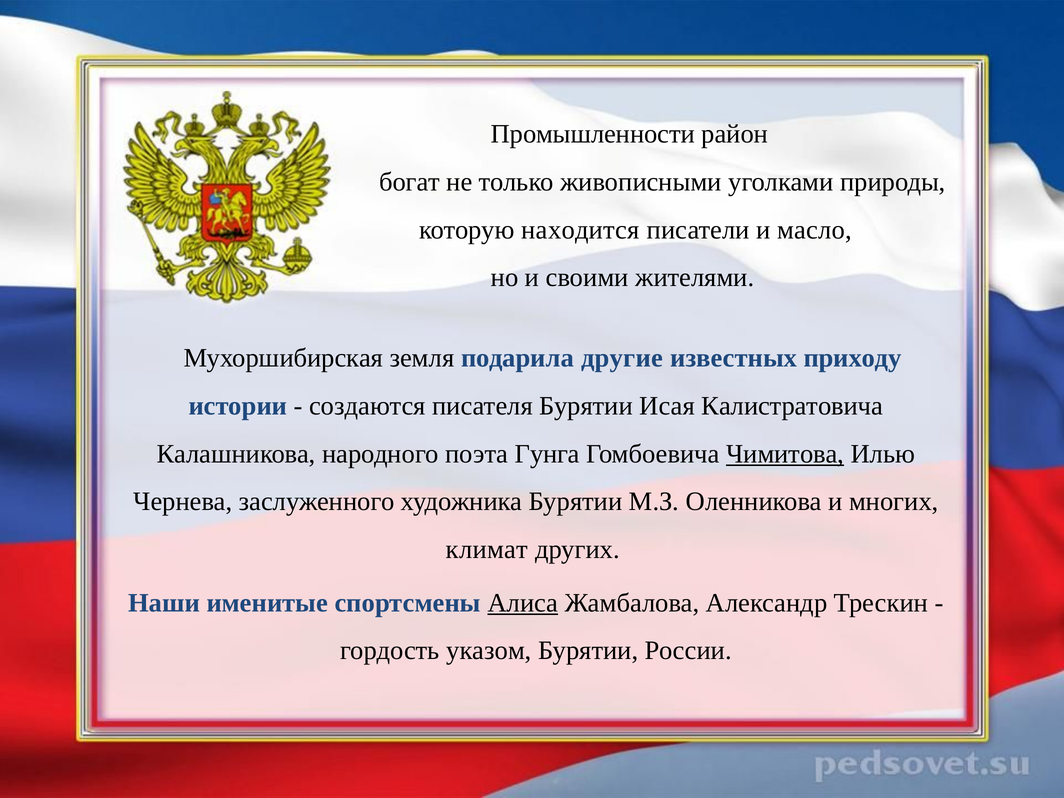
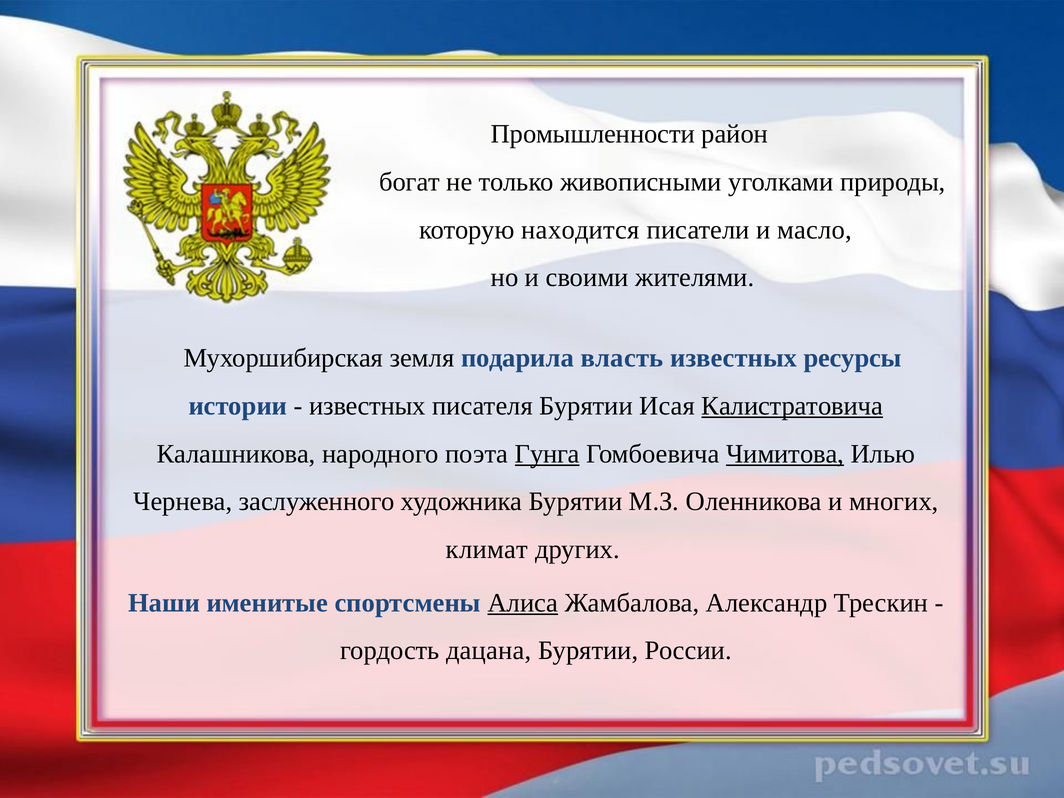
другие: другие -> власть
приходу: приходу -> ресурсы
создаются at (367, 406): создаются -> известных
Калистратовича underline: none -> present
Гунга underline: none -> present
указом: указом -> дацана
